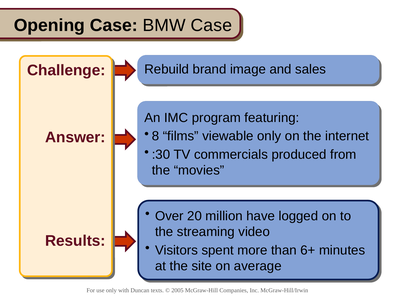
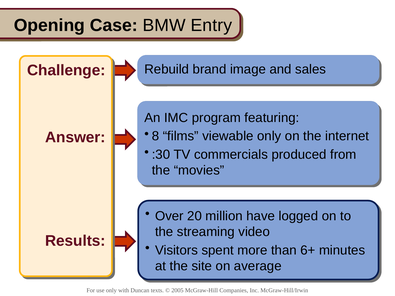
BMW Case: Case -> Entry
